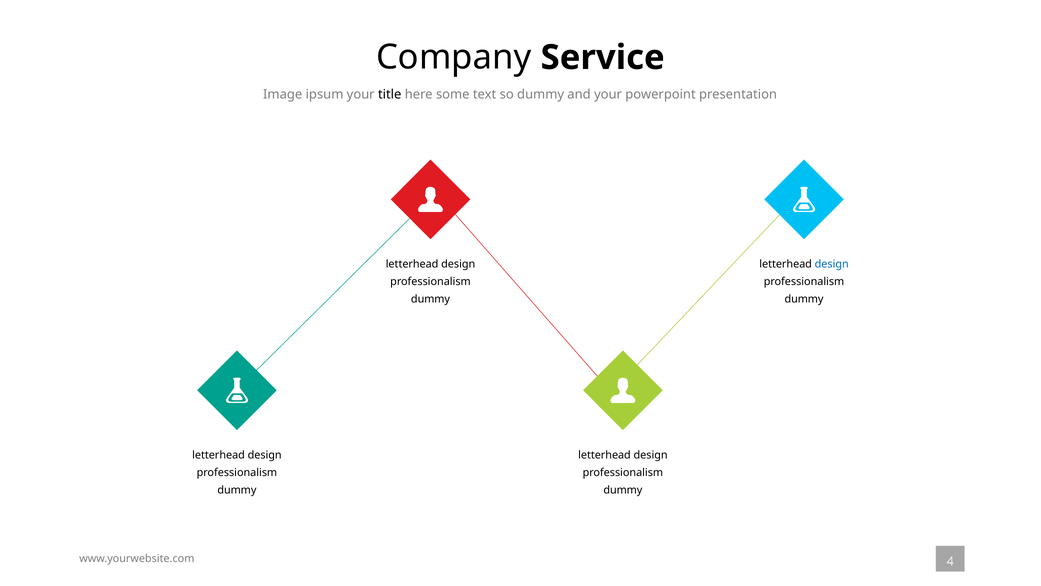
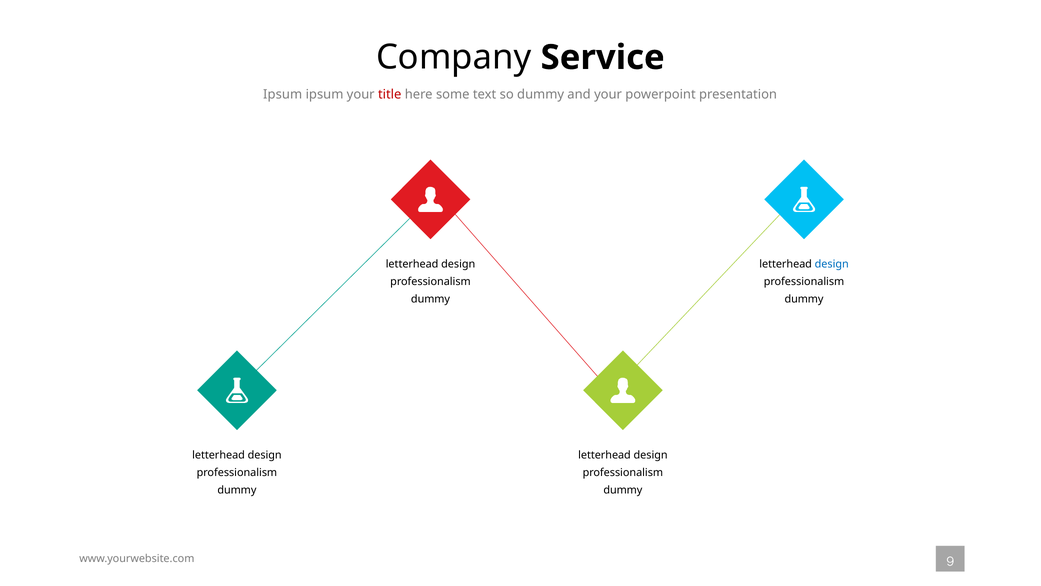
Image at (283, 94): Image -> Ipsum
title colour: black -> red
4: 4 -> 9
